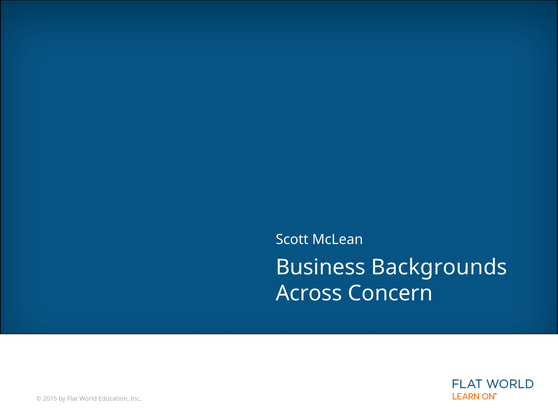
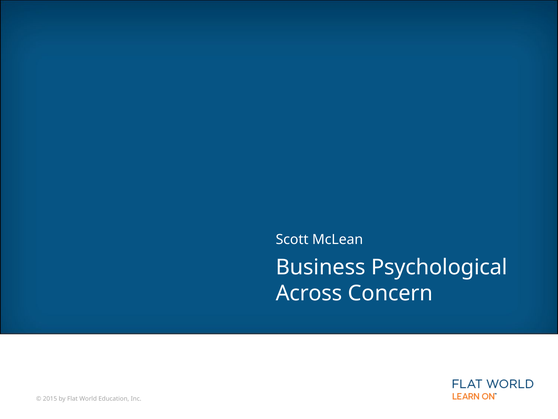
Backgrounds: Backgrounds -> Psychological
